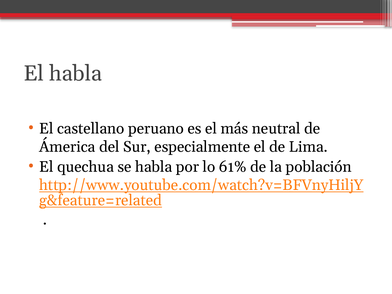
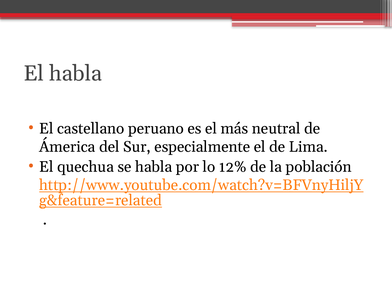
61%: 61% -> 12%
